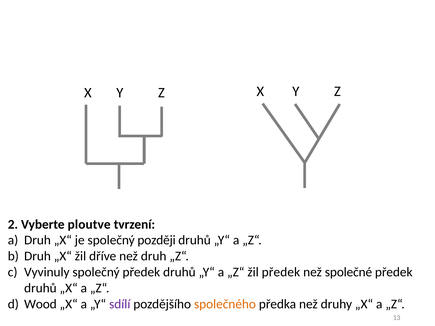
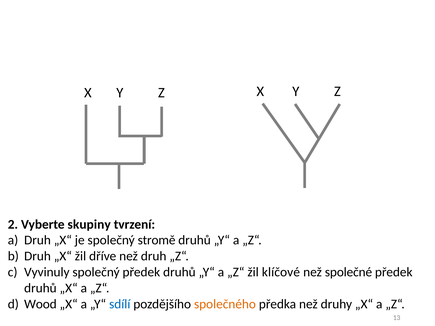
ploutve: ploutve -> skupiny
později: později -> stromě
žil předek: předek -> klíčové
sdílí colour: purple -> blue
